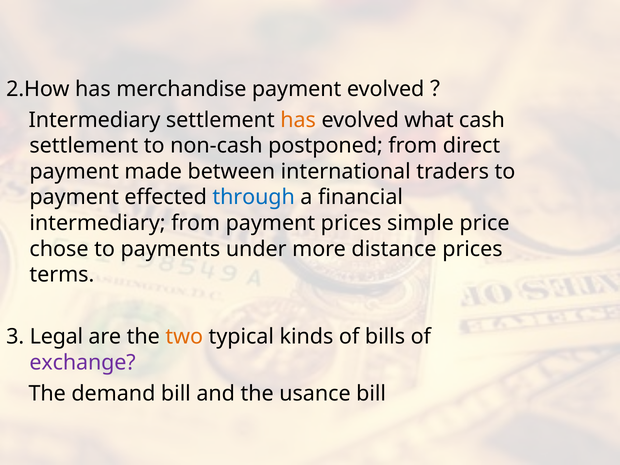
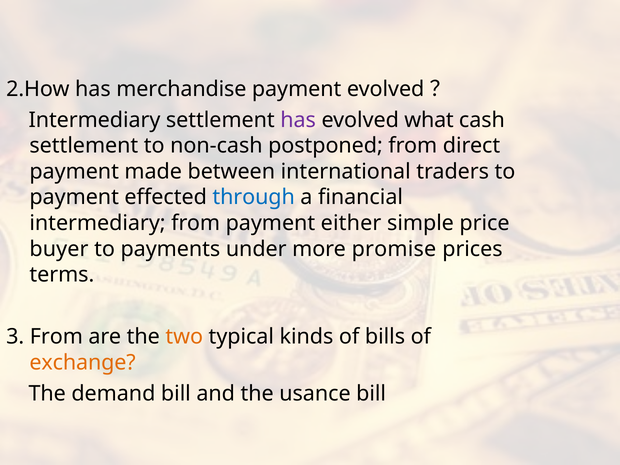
has at (298, 120) colour: orange -> purple
payment prices: prices -> either
chose: chose -> buyer
distance: distance -> promise
3 Legal: Legal -> From
exchange colour: purple -> orange
